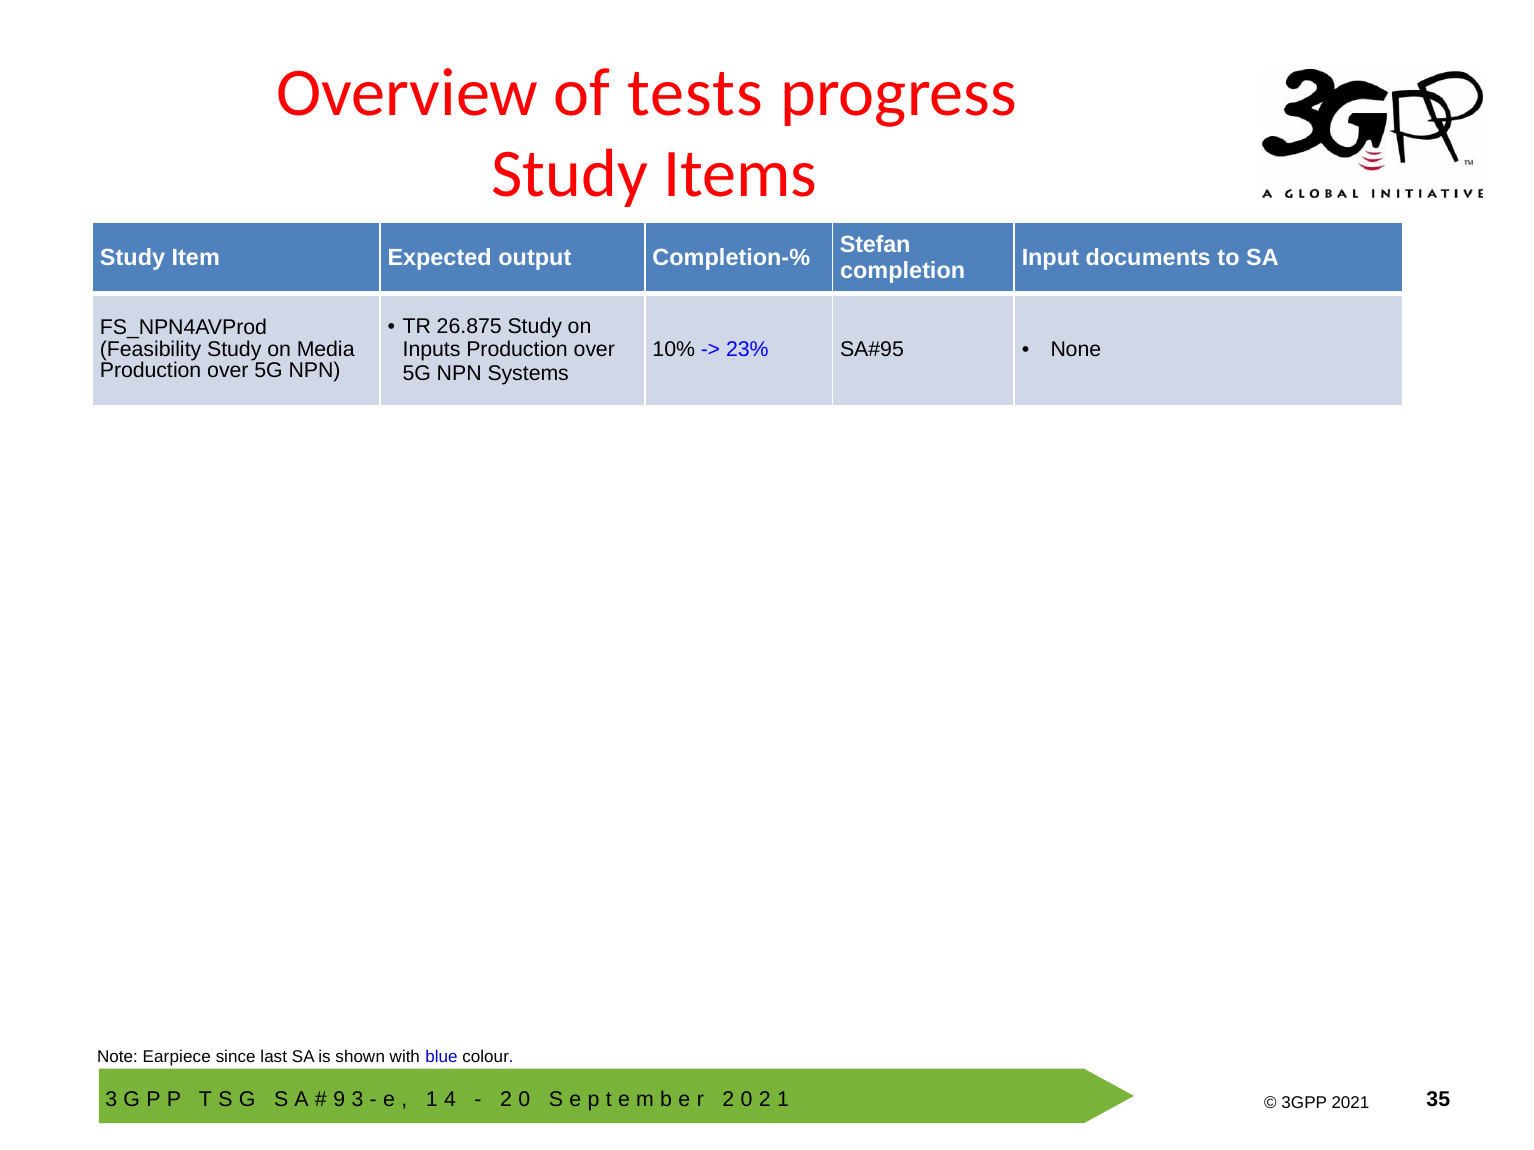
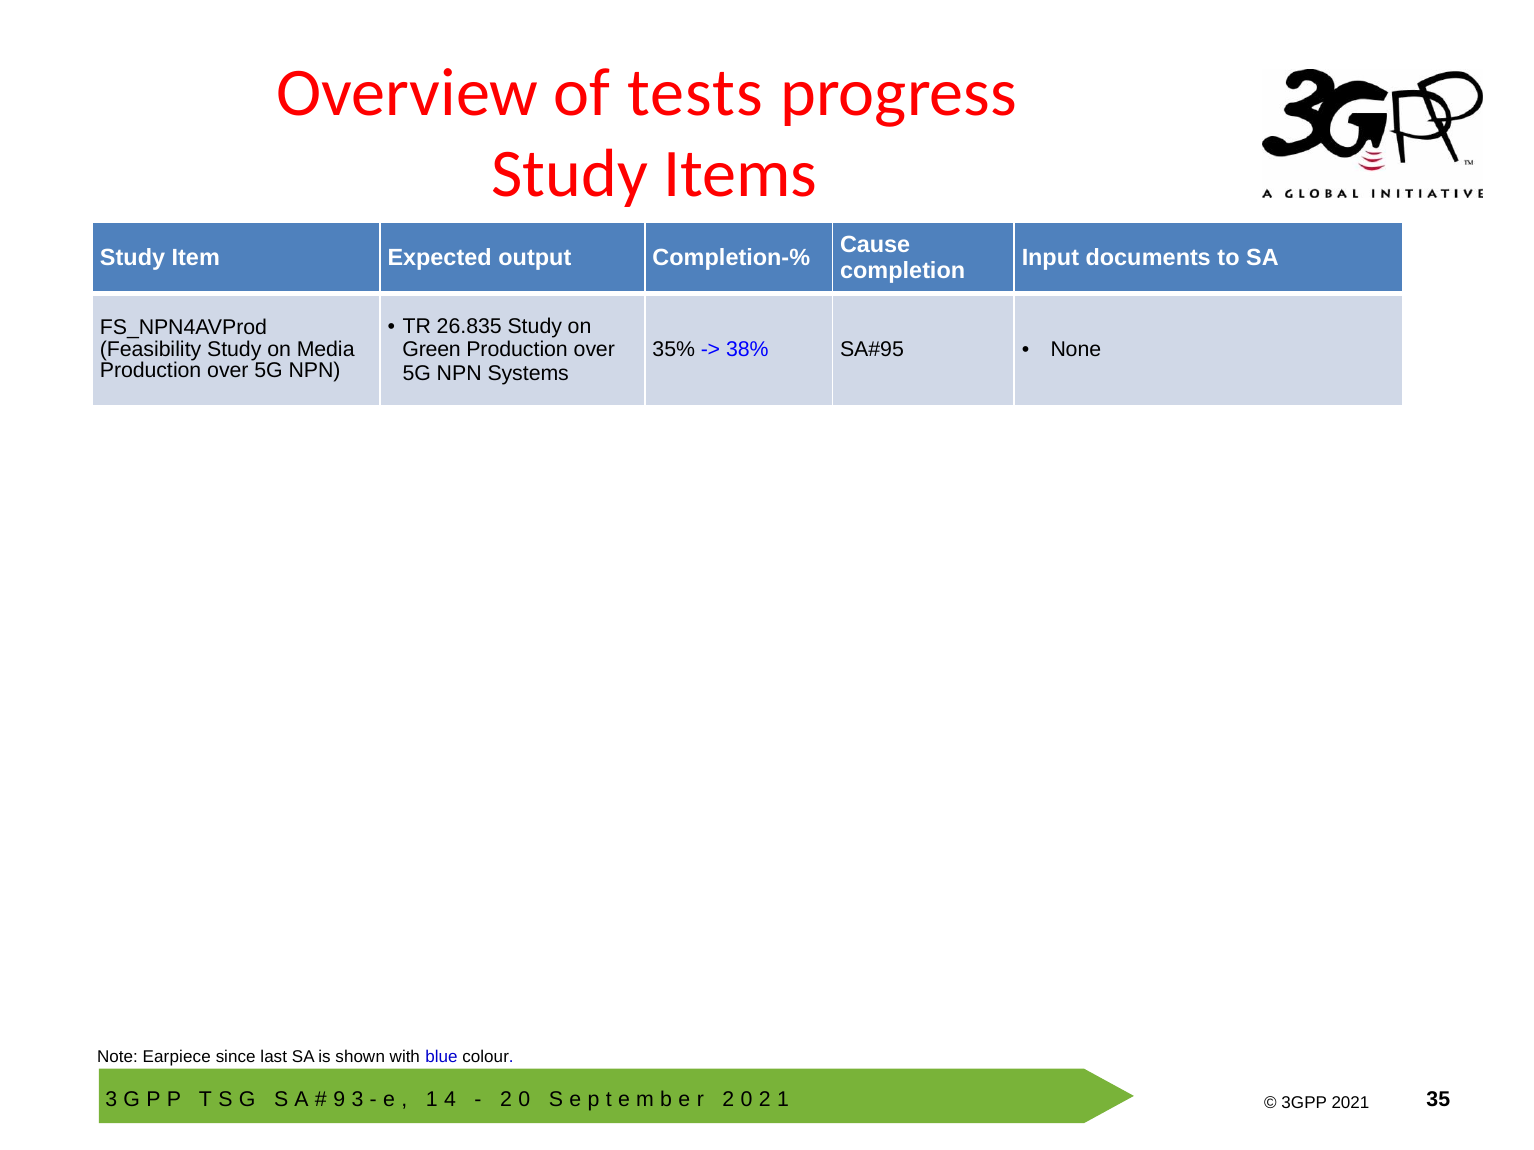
Stefan: Stefan -> Cause
26.875: 26.875 -> 26.835
10%: 10% -> 35%
23%: 23% -> 38%
Inputs: Inputs -> Green
